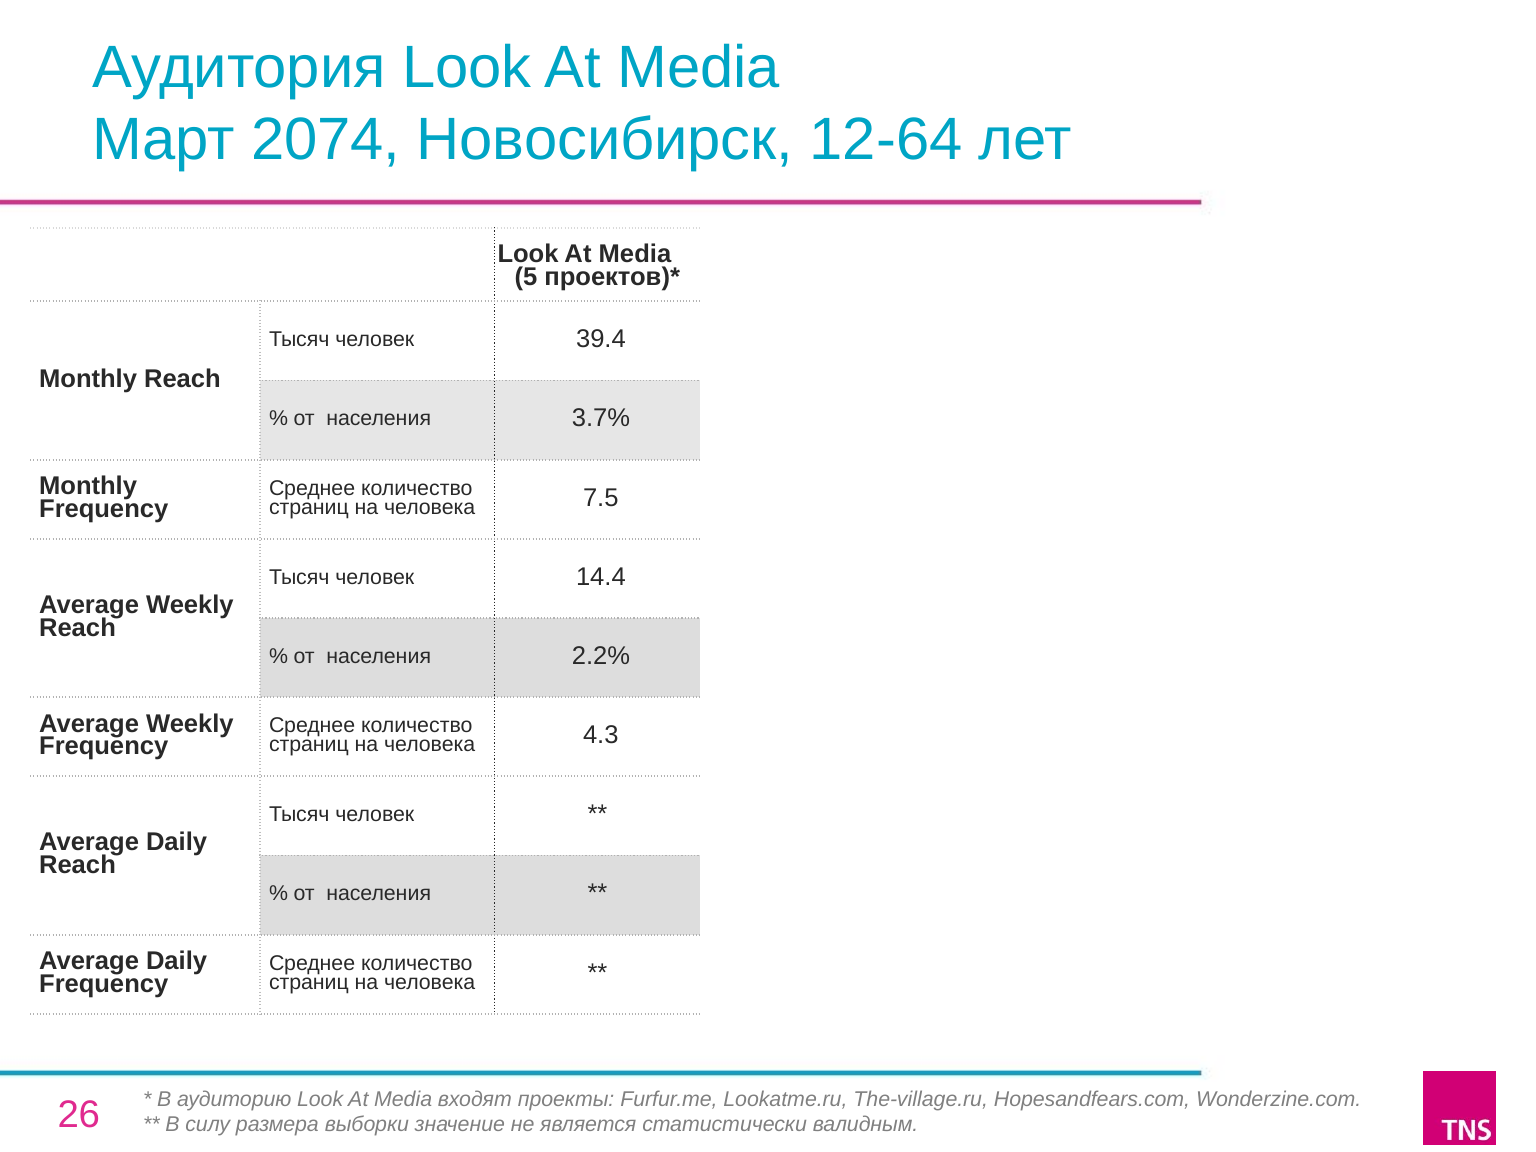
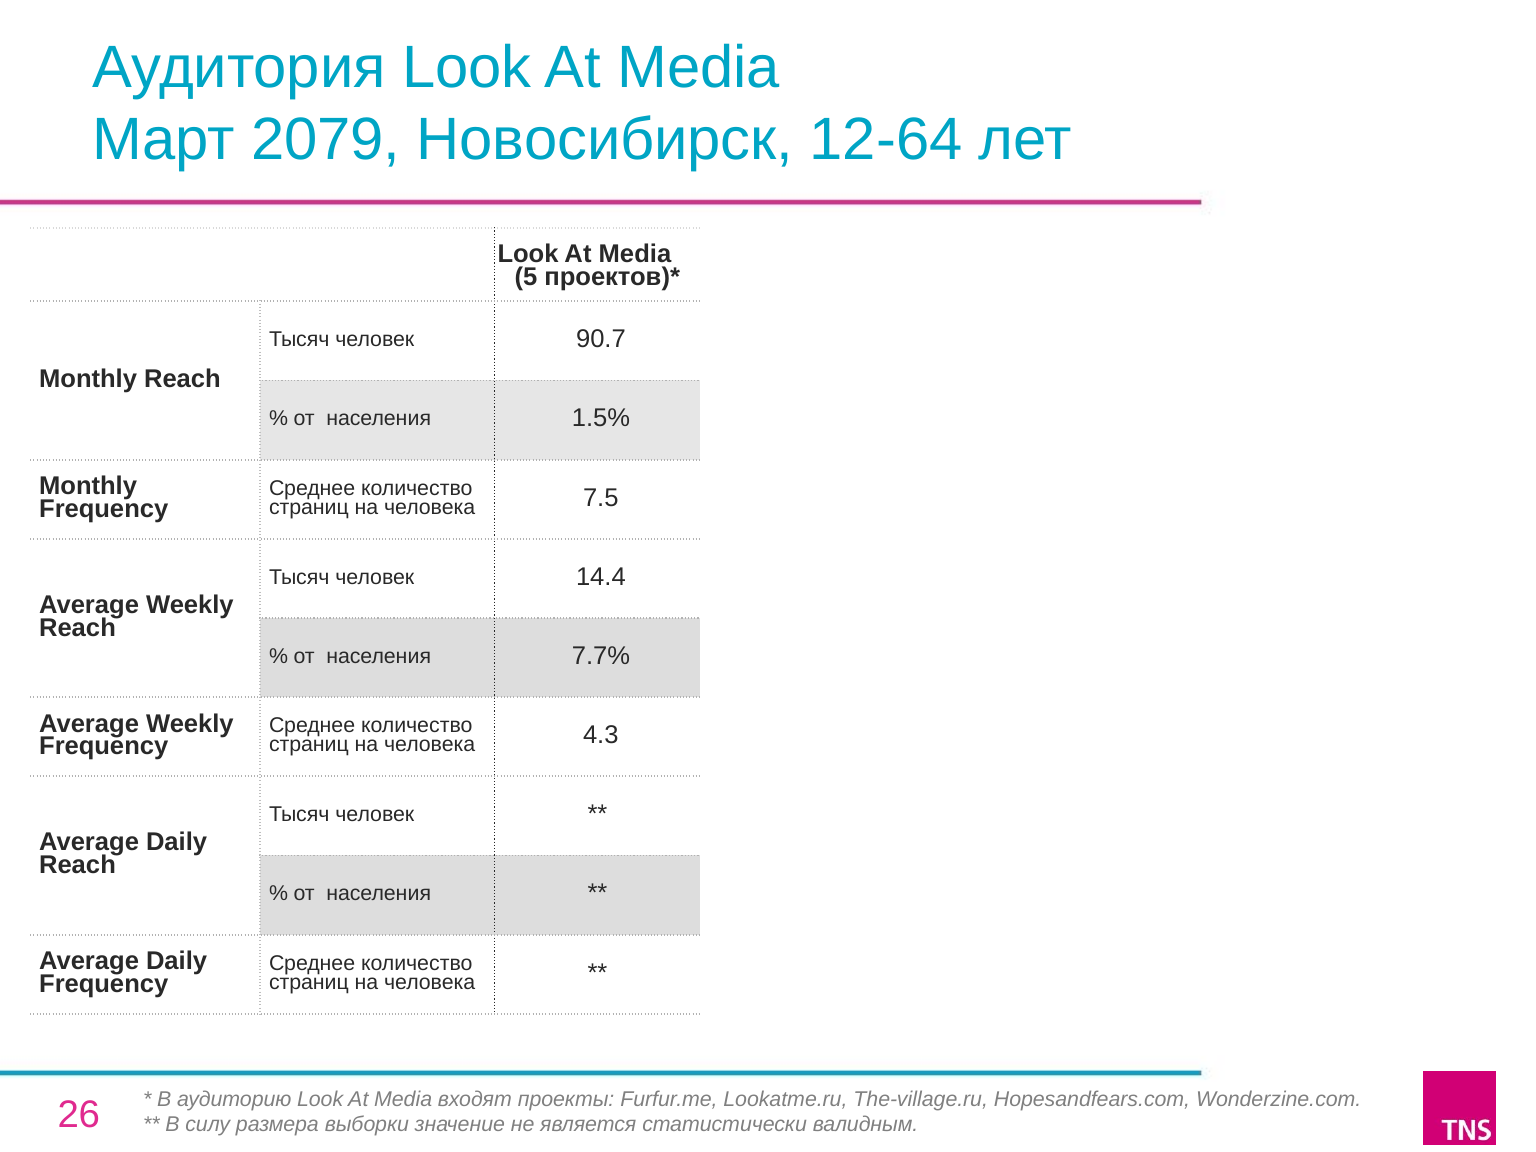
2074: 2074 -> 2079
39.4: 39.4 -> 90.7
3.7%: 3.7% -> 1.5%
2.2%: 2.2% -> 7.7%
